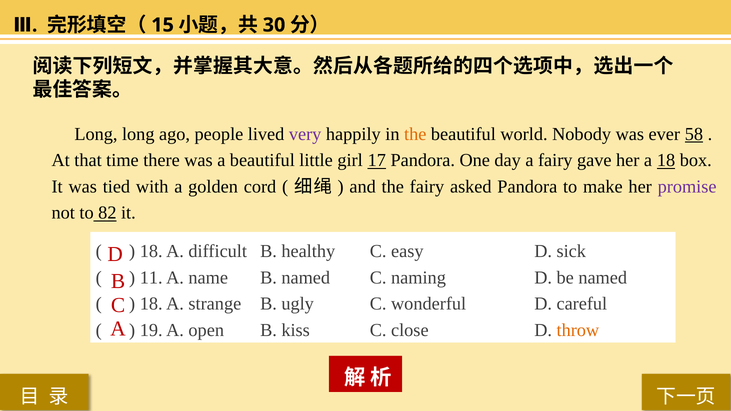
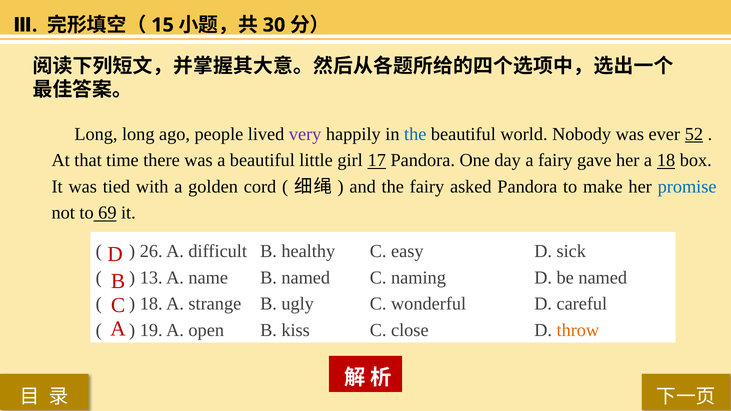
the at (415, 134) colour: orange -> blue
58: 58 -> 52
promise colour: purple -> blue
82: 82 -> 69
18 at (151, 251): 18 -> 26
11: 11 -> 13
